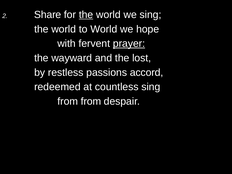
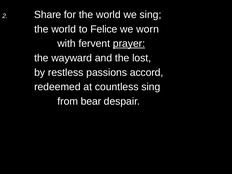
the at (86, 15) underline: present -> none
to World: World -> Felice
hope: hope -> worn
from from: from -> bear
